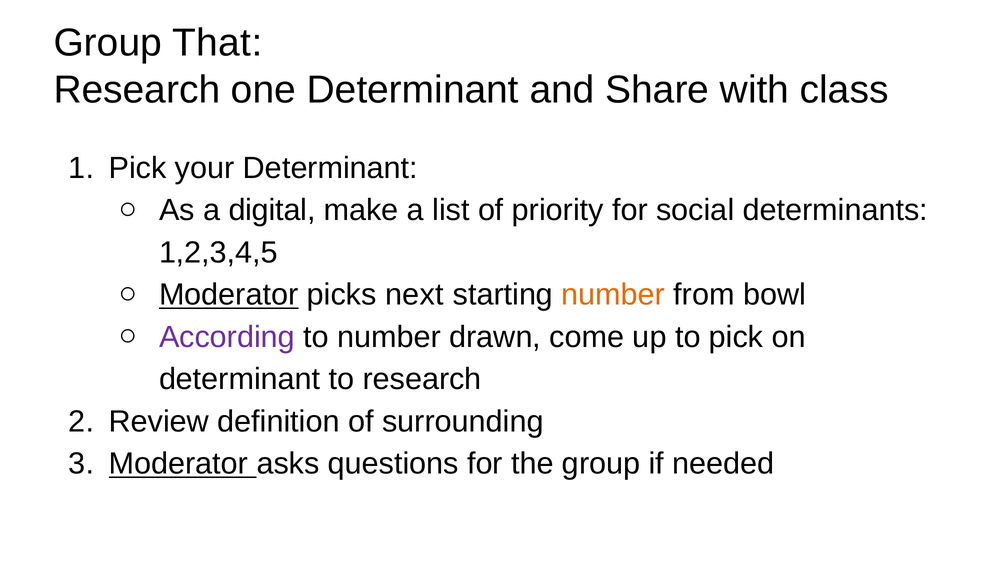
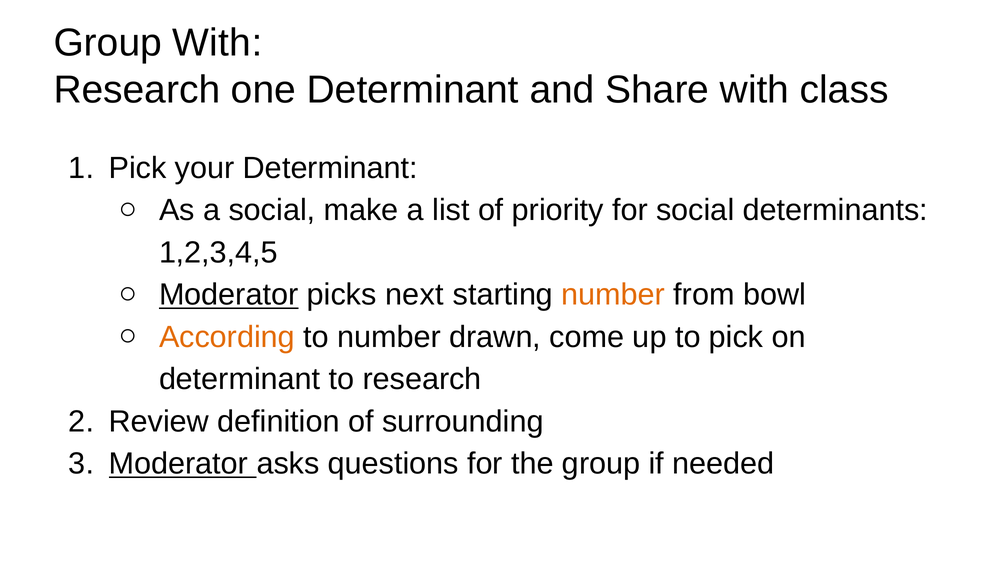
Group That: That -> With
a digital: digital -> social
According colour: purple -> orange
